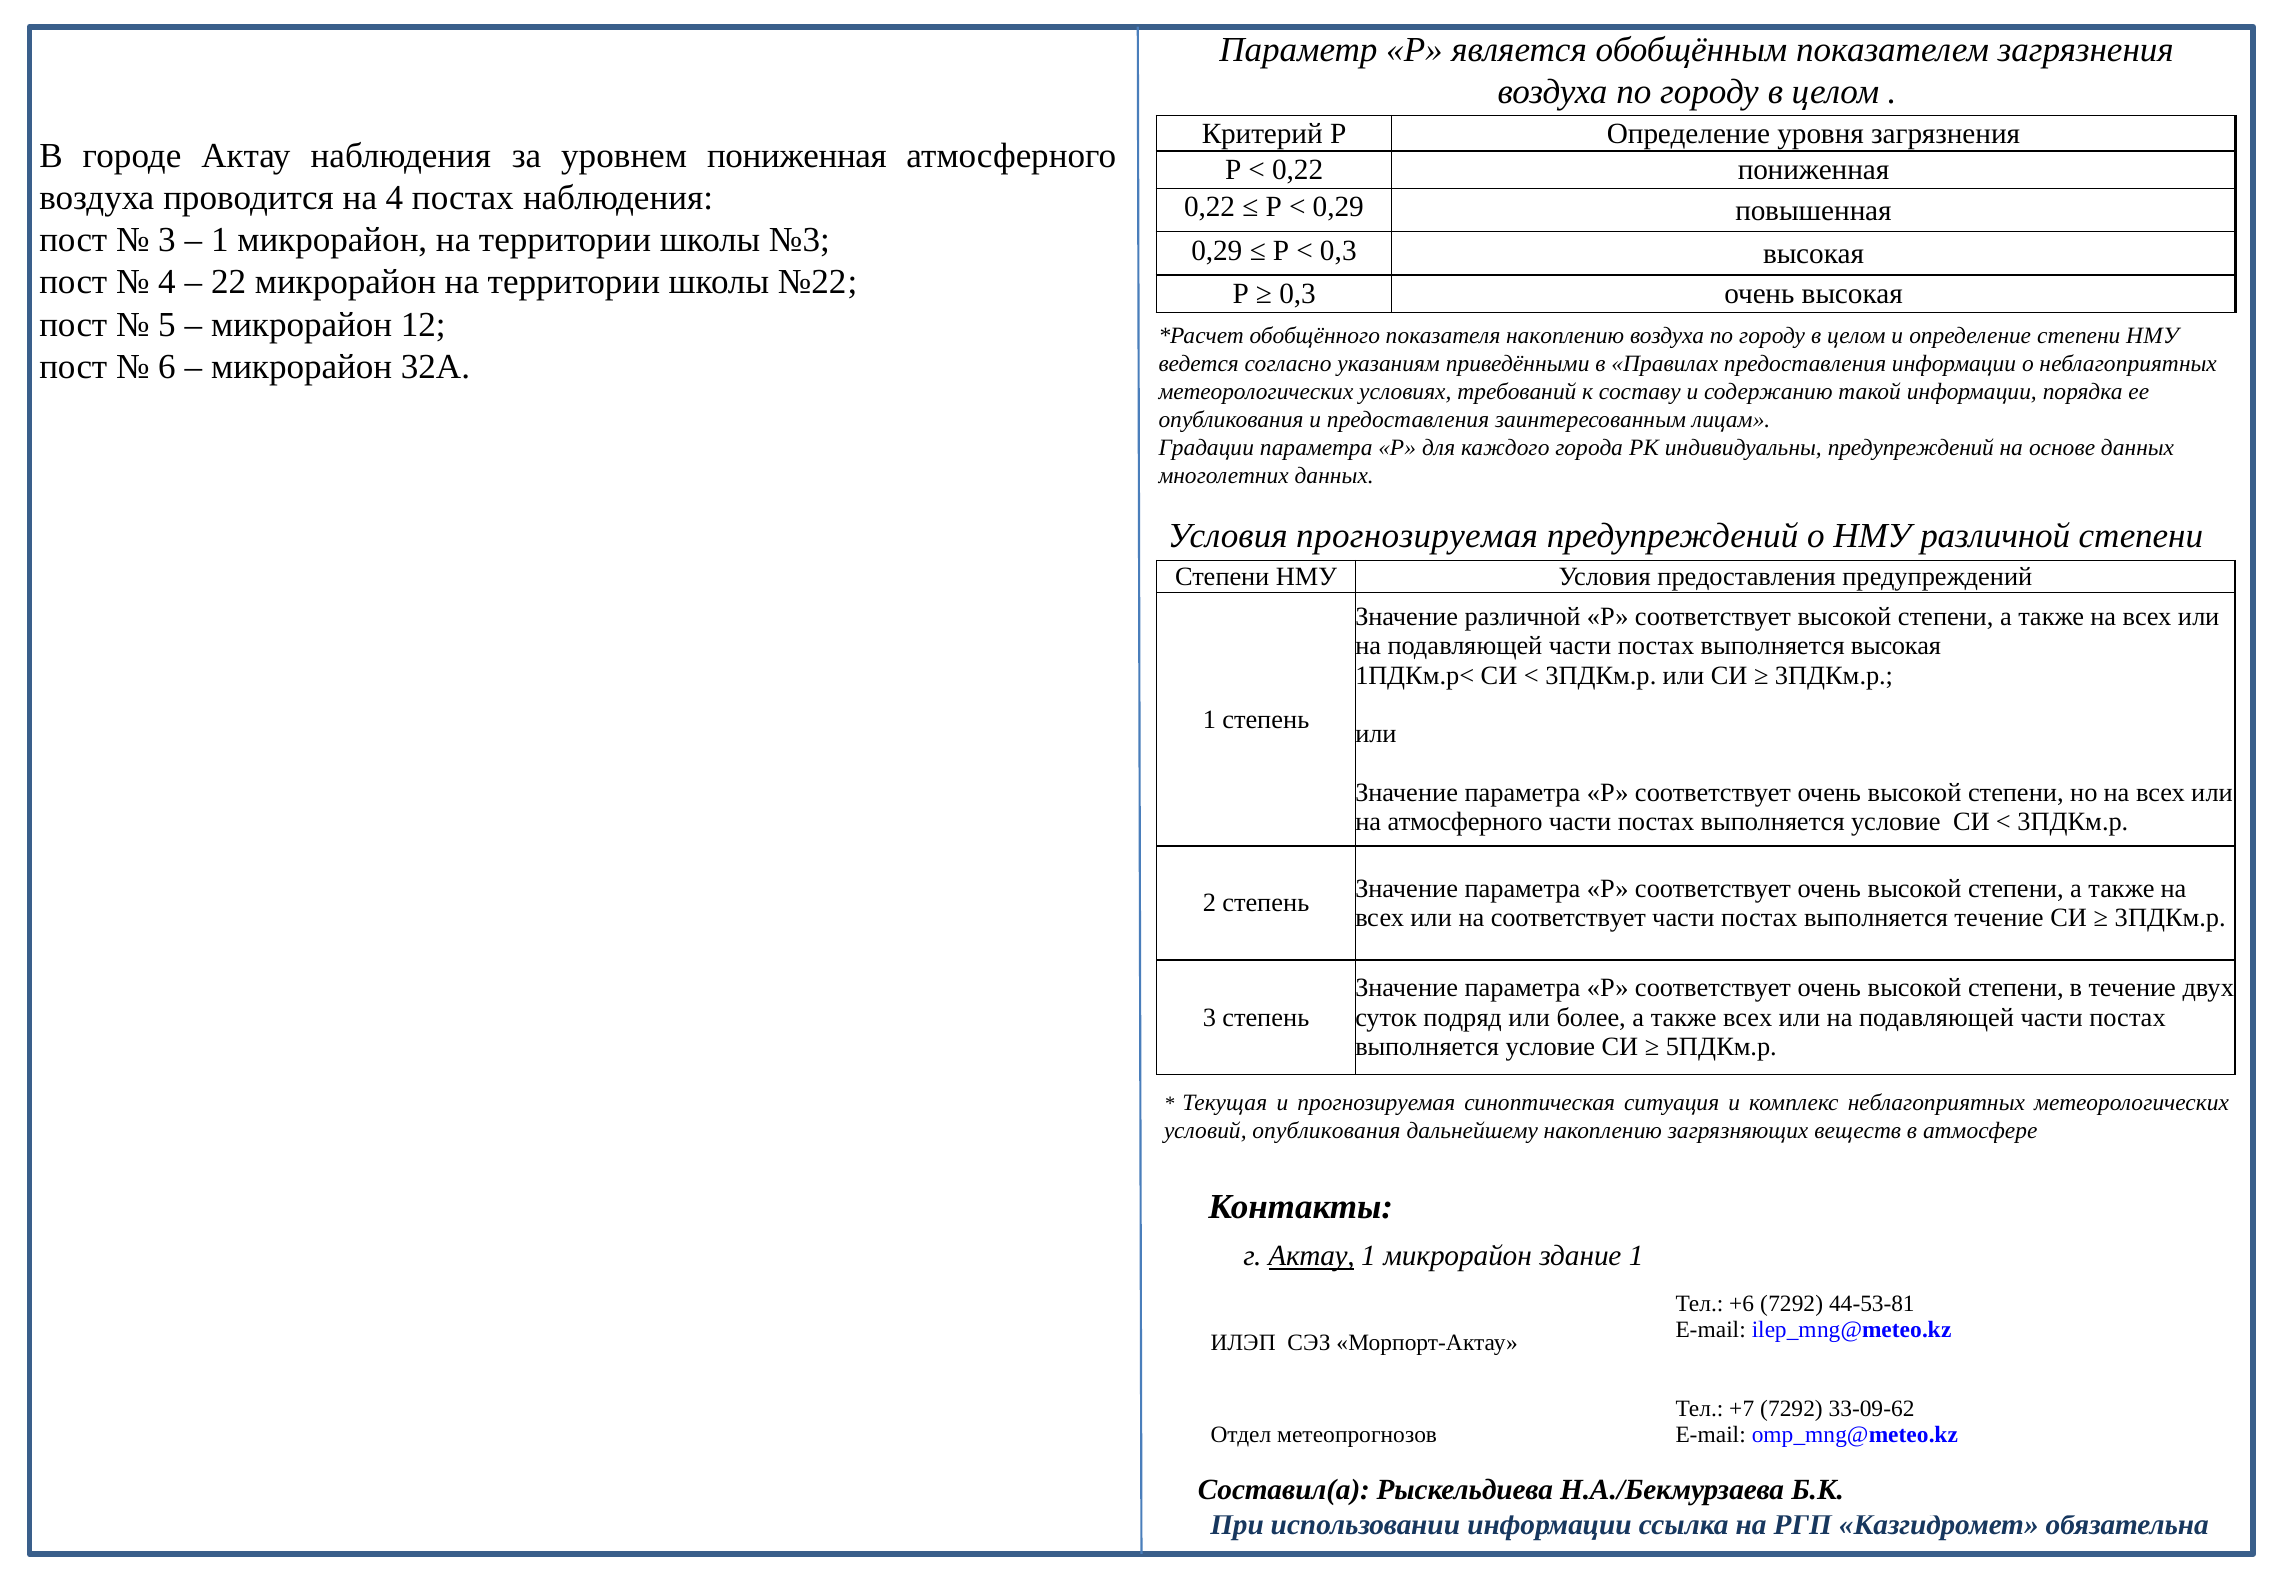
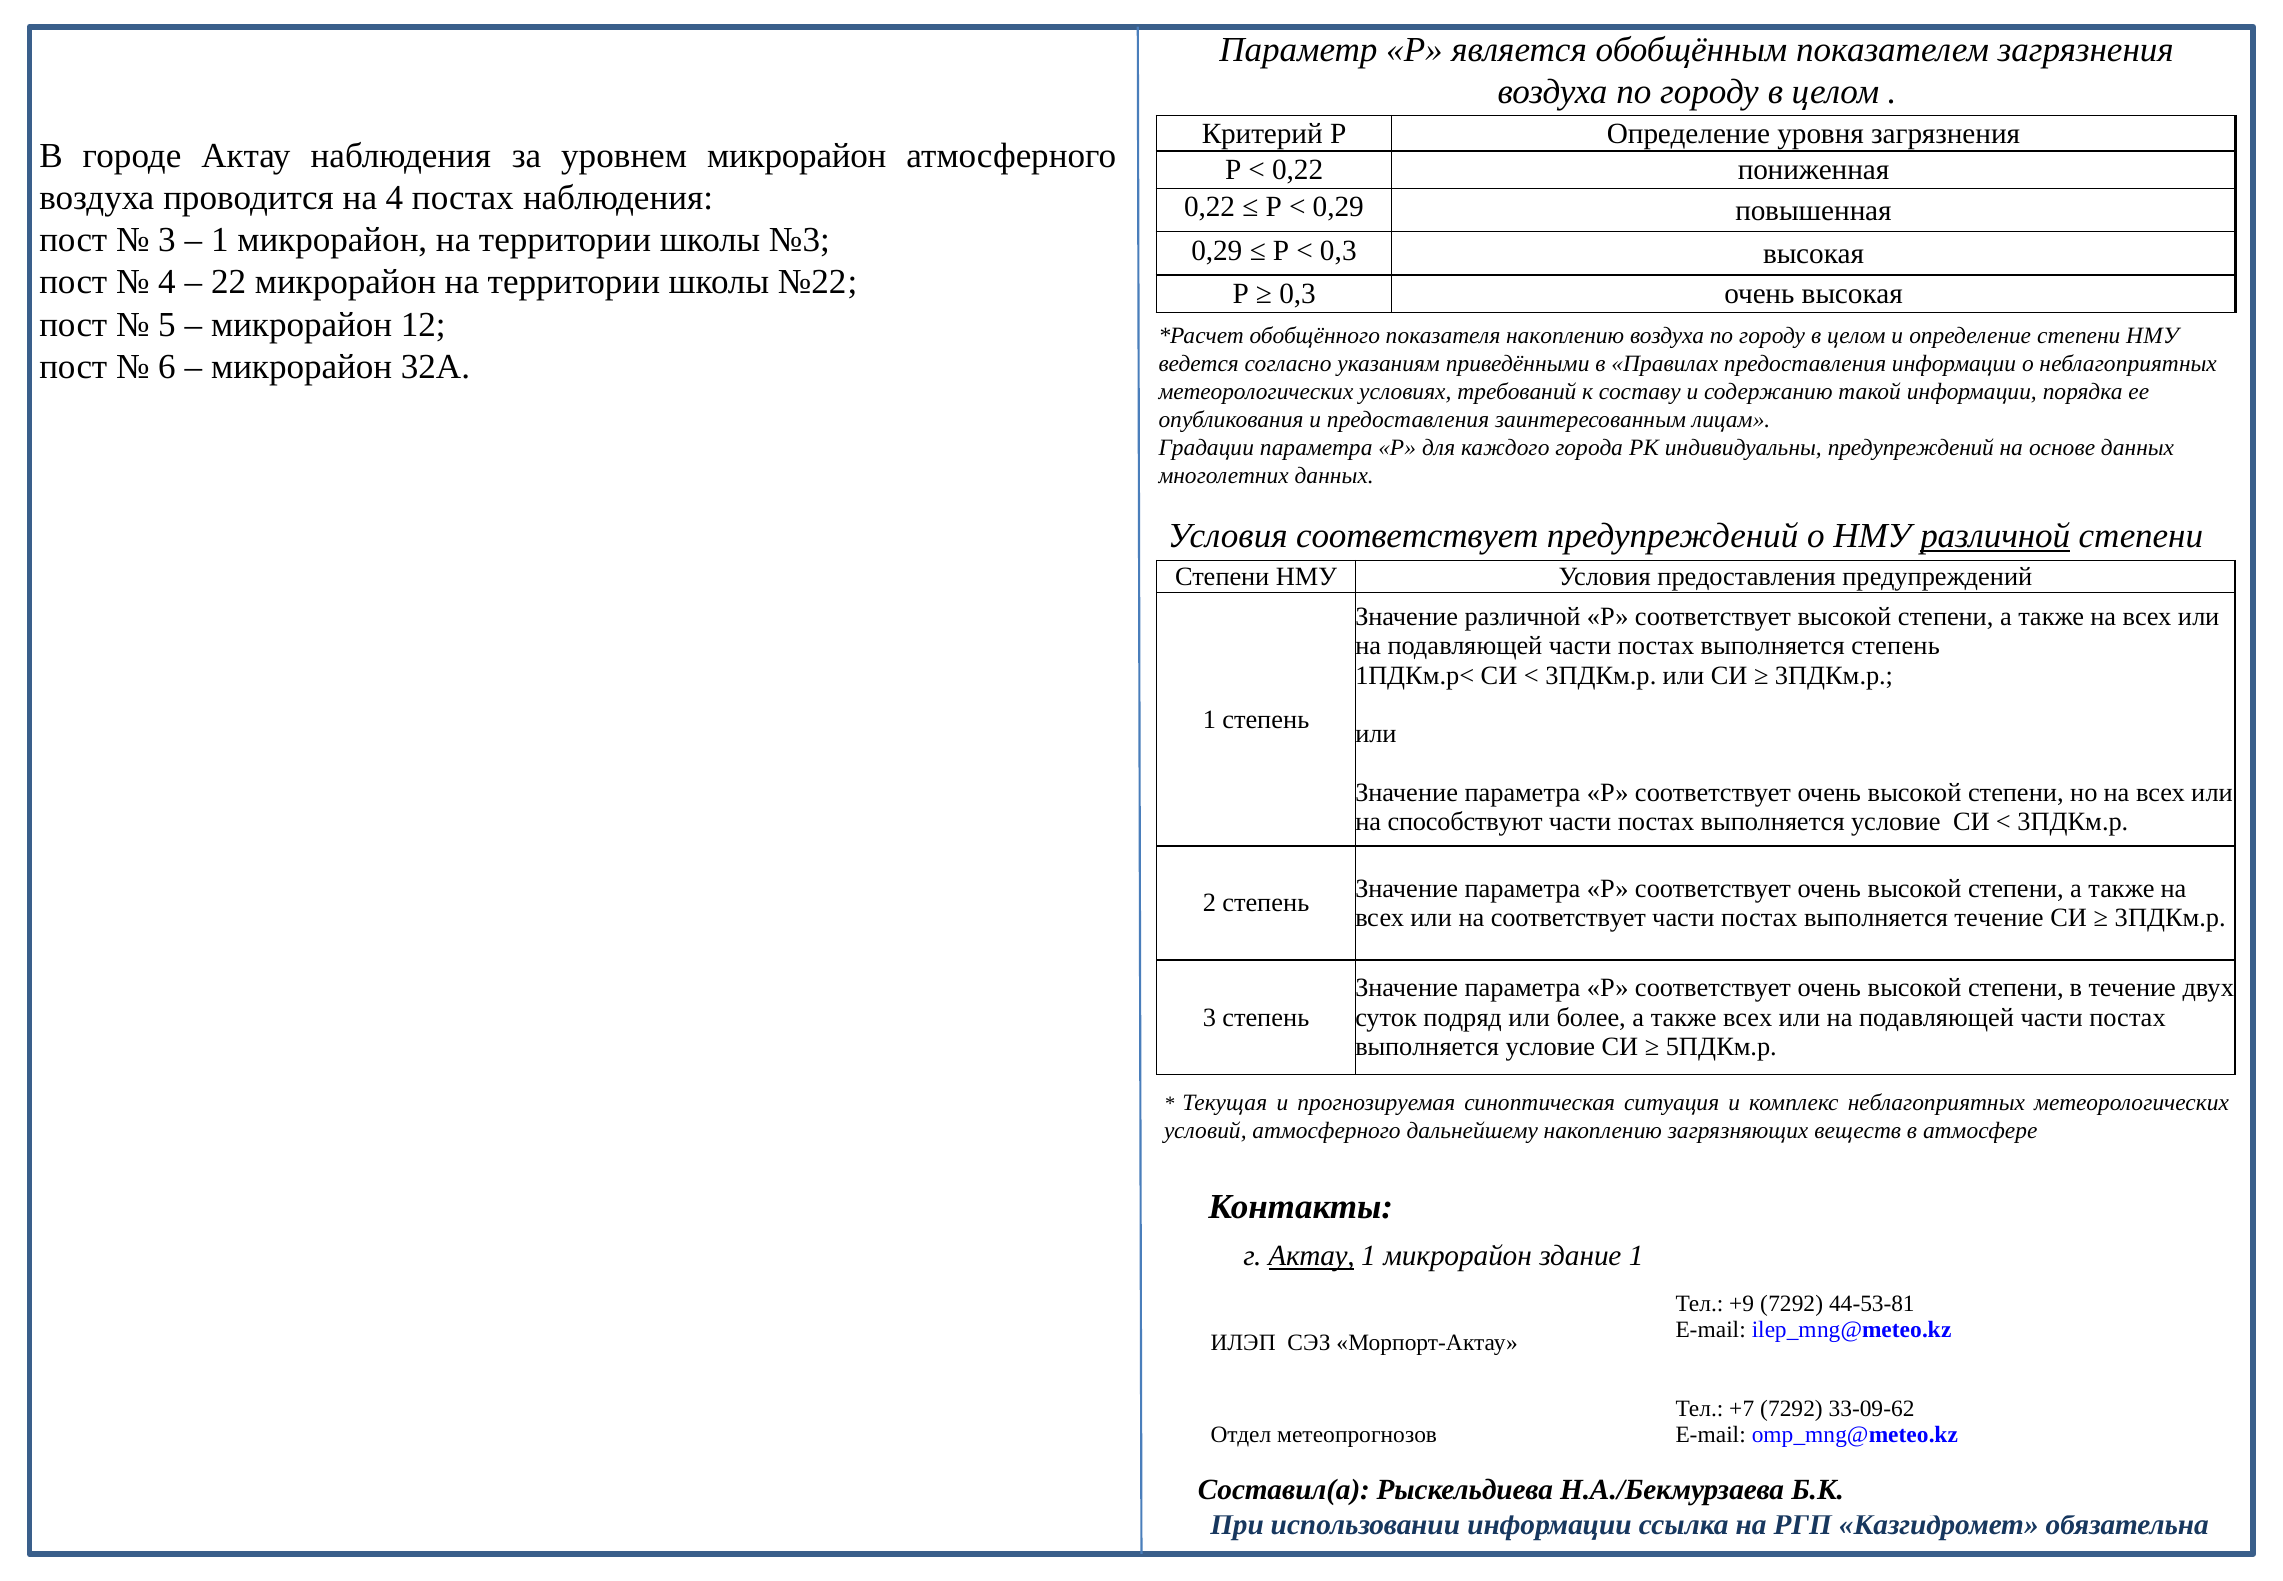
уровнем пониженная: пониженная -> микрорайон
Условия прогнозируемая: прогнозируемая -> соответствует
различной at (1995, 536) underline: none -> present
выполняется высокая: высокая -> степень
на атмосферного: атмосферного -> способствуют
условий опубликования: опубликования -> атмосферного
+6: +6 -> +9
